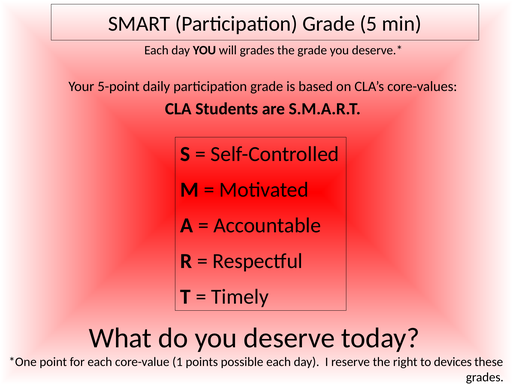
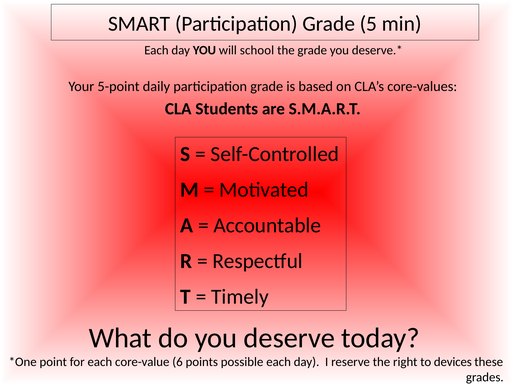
will grades: grades -> school
1: 1 -> 6
